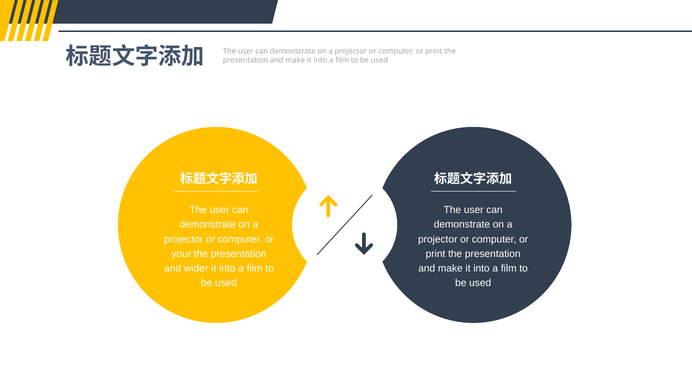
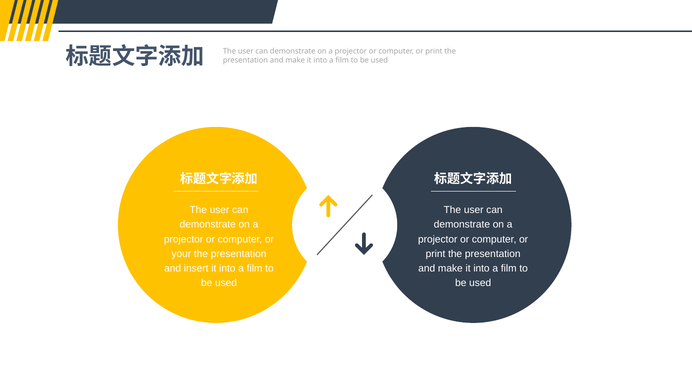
wider: wider -> insert
